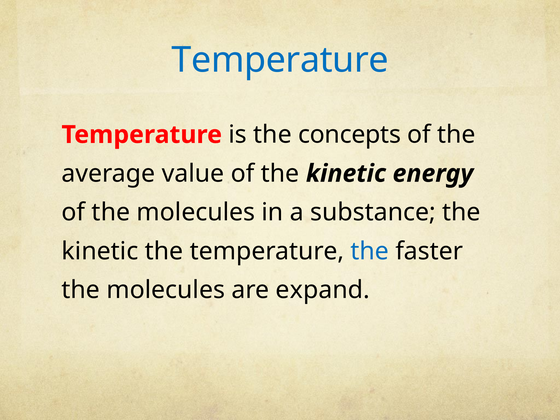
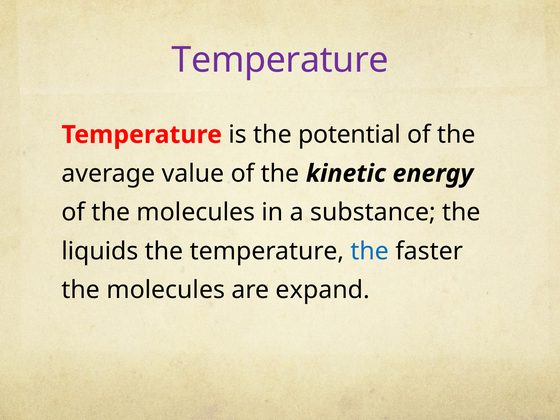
Temperature at (280, 60) colour: blue -> purple
concepts: concepts -> potential
kinetic at (100, 251): kinetic -> liquids
